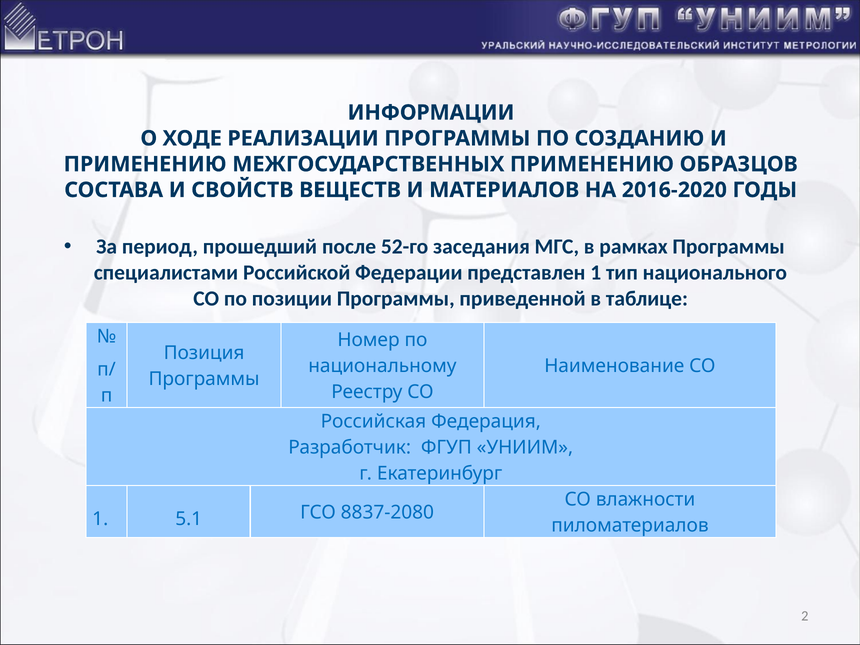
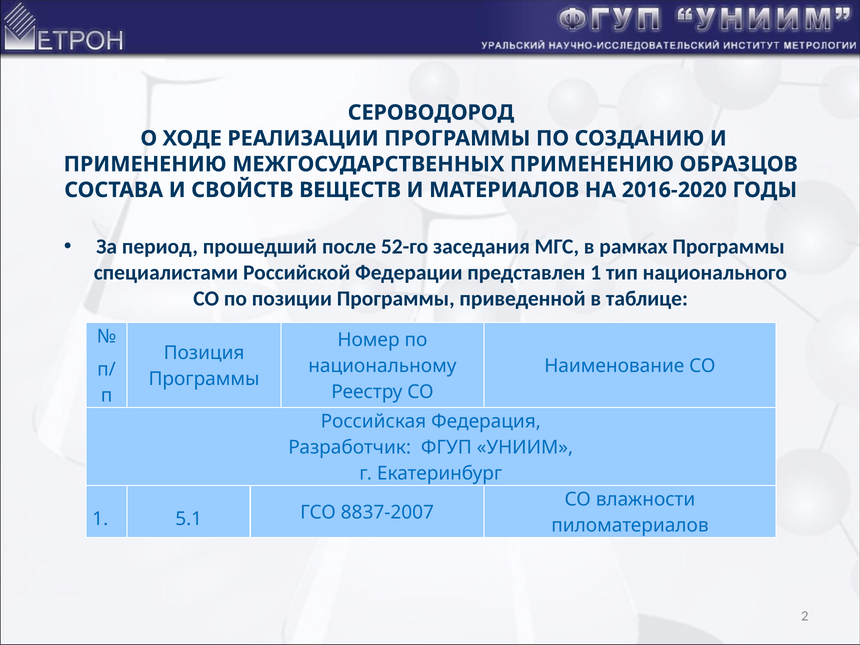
ИНФОРМАЦИИ: ИНФОРМАЦИИ -> СЕРОВОДОРОД
8837-2080: 8837-2080 -> 8837-2007
